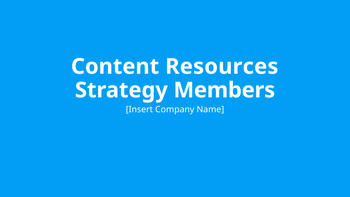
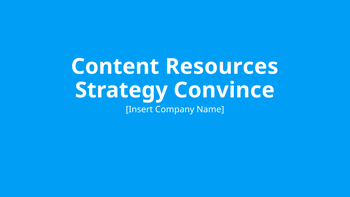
Members: Members -> Convince
